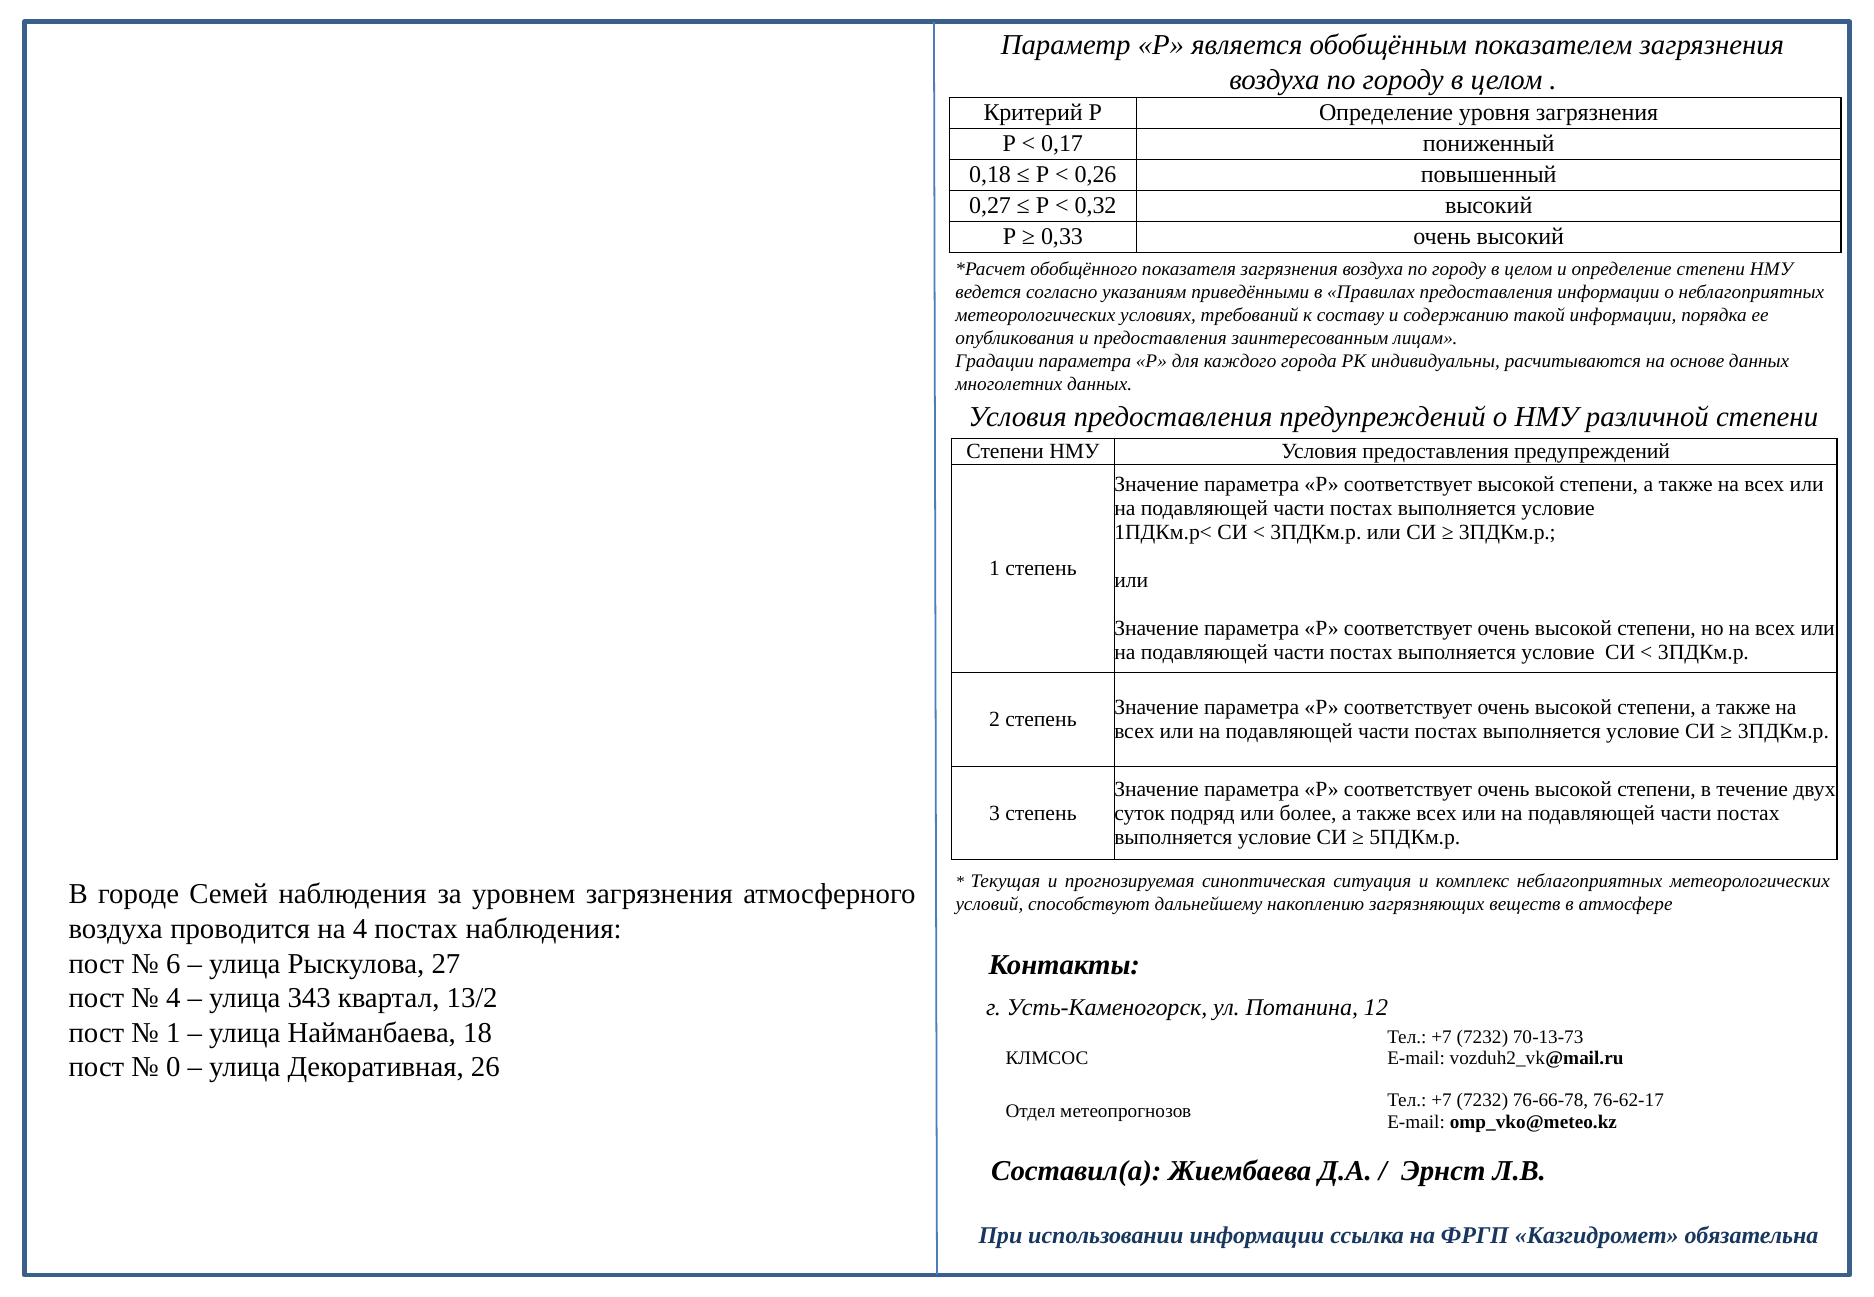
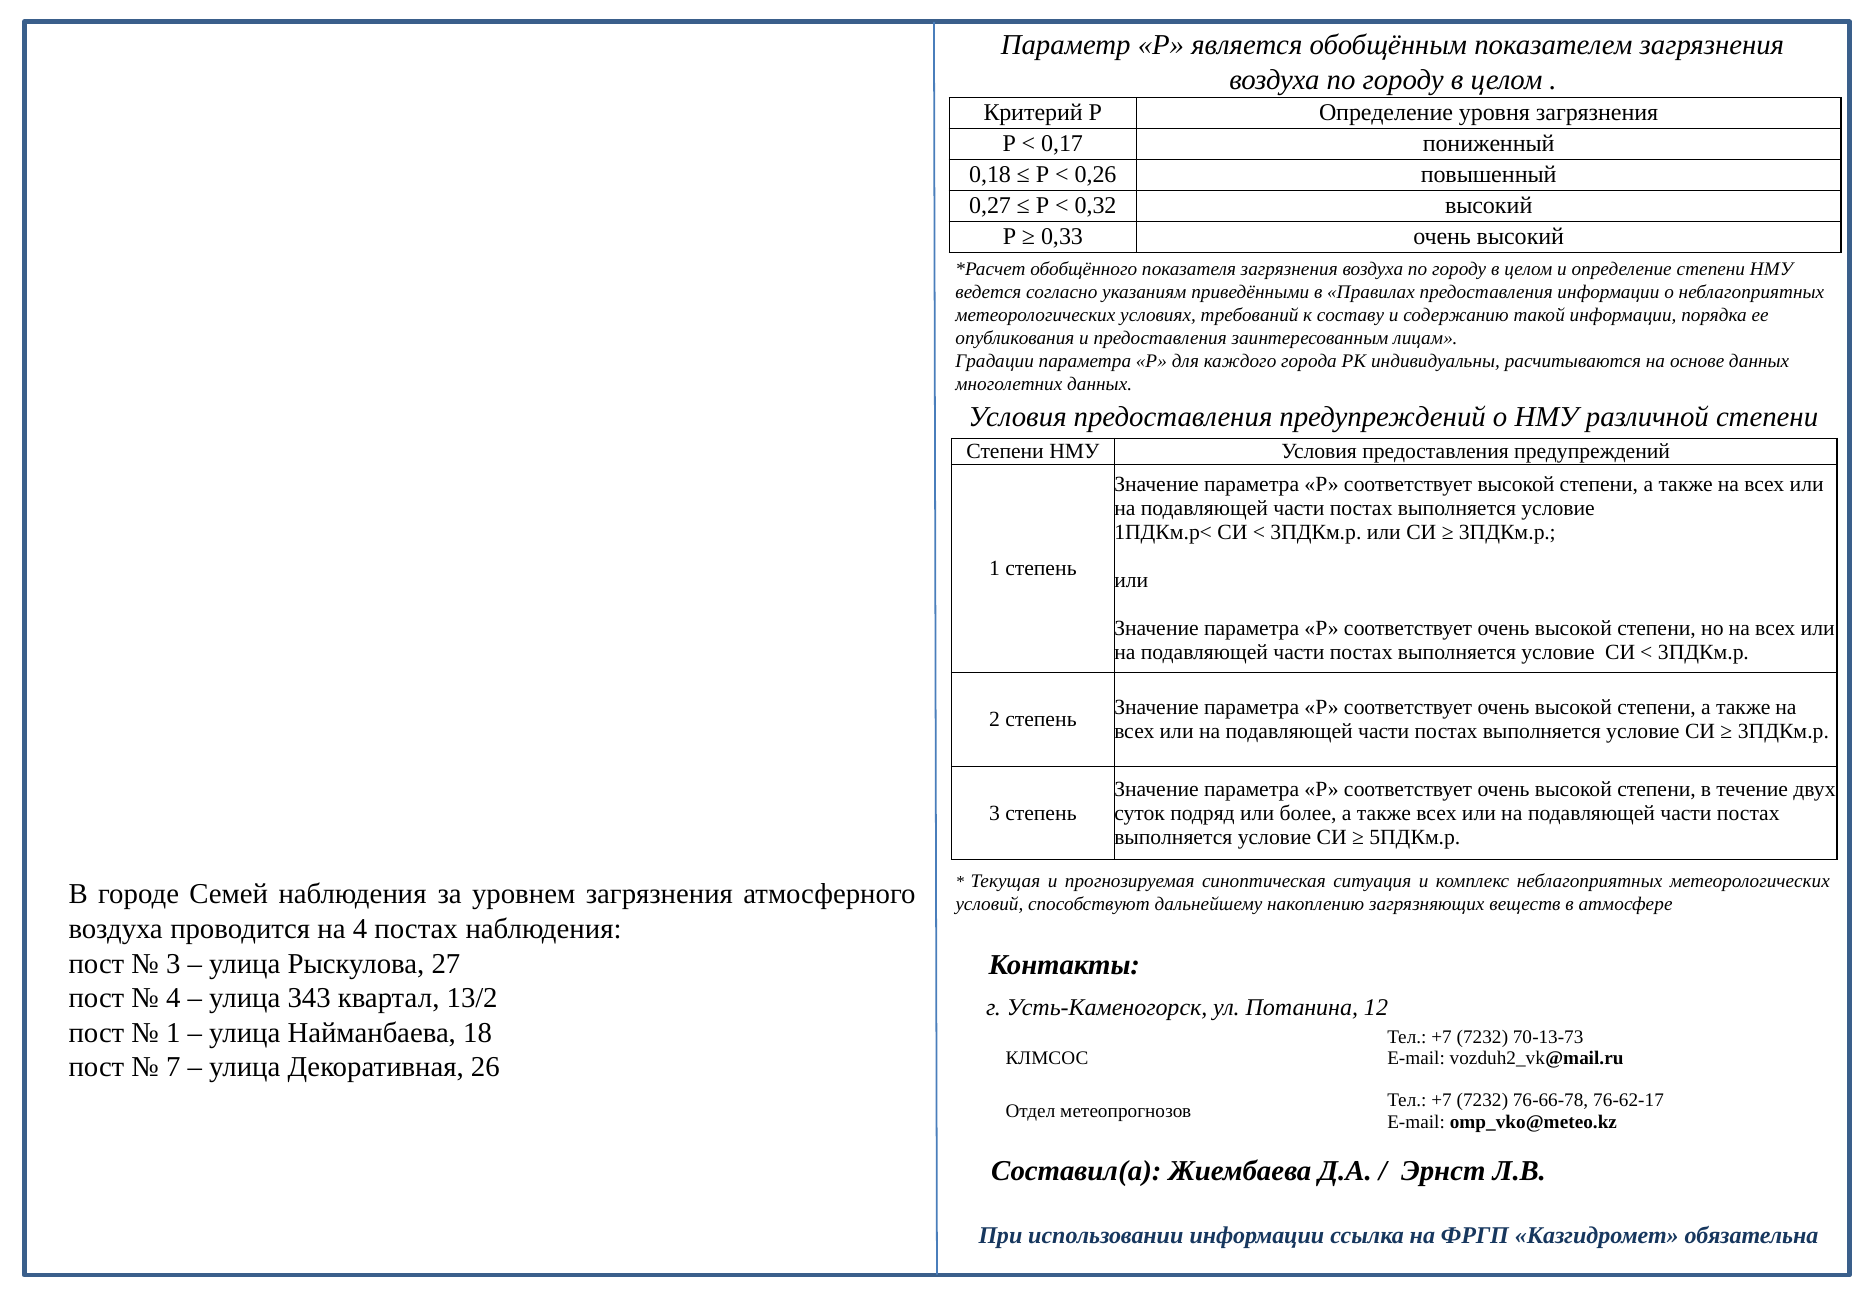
6 at (173, 964): 6 -> 3
0: 0 -> 7
